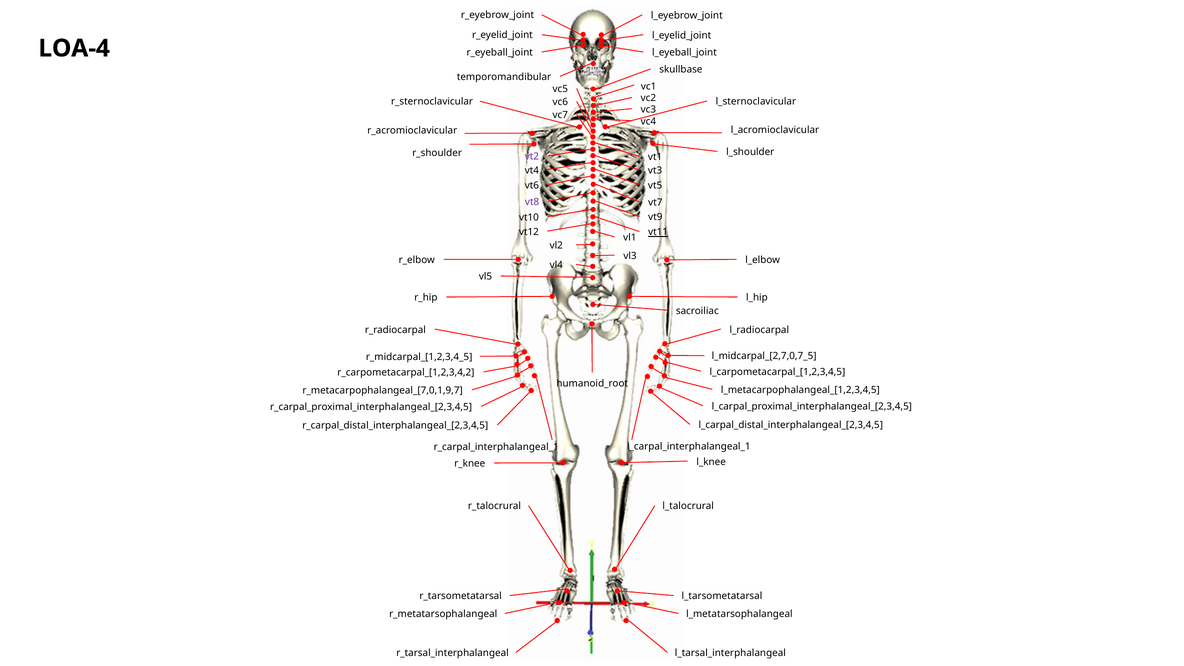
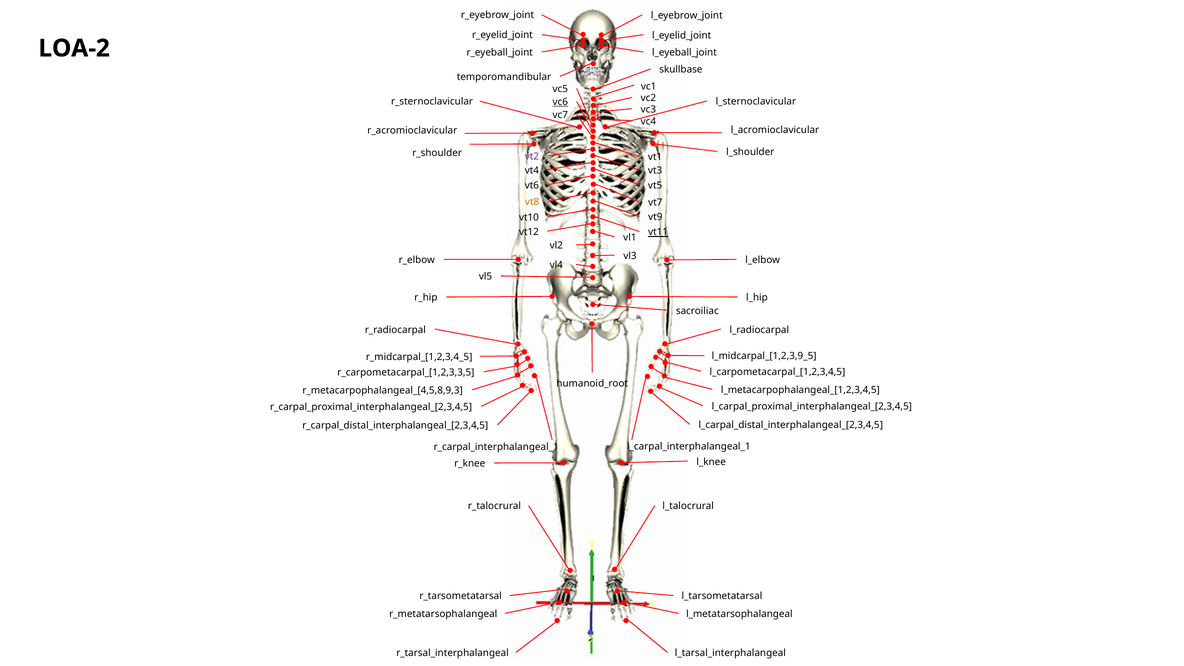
LOA-4: LOA-4 -> LOA-2
vc6 underline: none -> present
vt8 colour: purple -> orange
l_midcarpal_[2,7,0,7_5: l_midcarpal_[2,7,0,7_5 -> l_midcarpal_[1,2,3,9_5
r_carpometacarpal_[1,2,3,4,2: r_carpometacarpal_[1,2,3,4,2 -> r_carpometacarpal_[1,2,3,3,5
r_metacarpophalangeal_[7,0,1,9,7: r_metacarpophalangeal_[7,0,1,9,7 -> r_metacarpophalangeal_[4,5,8,9,3
